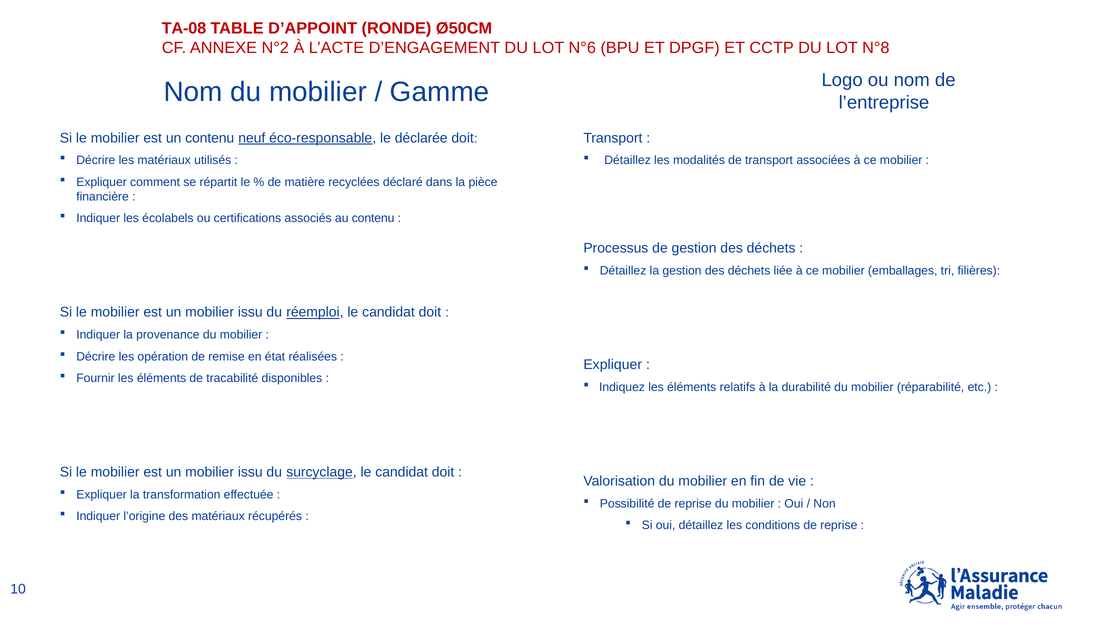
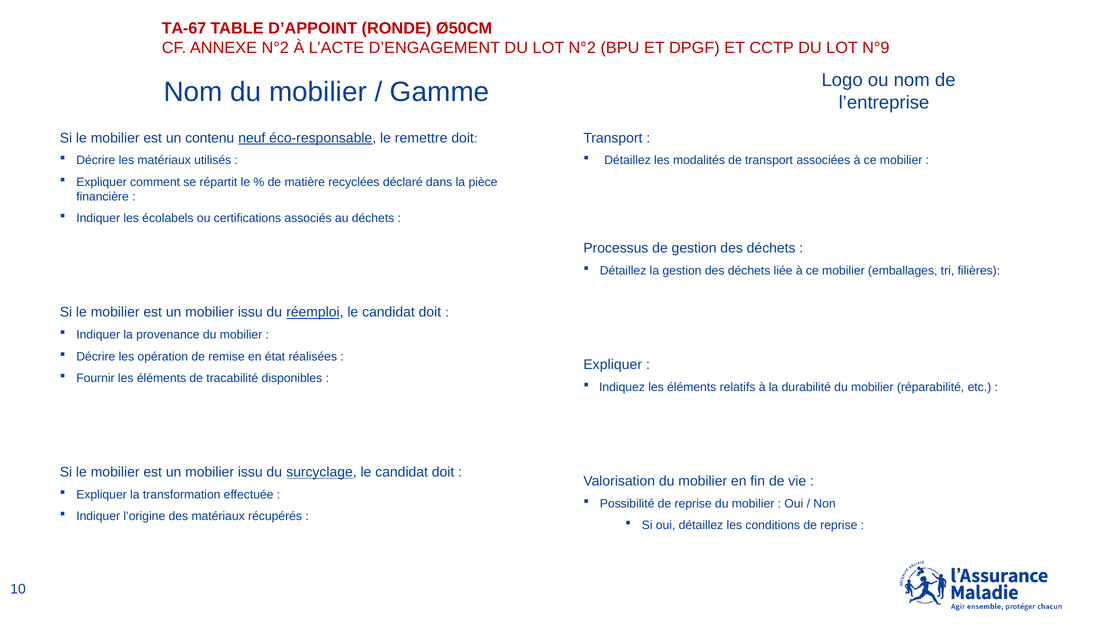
TA-08: TA-08 -> TA-67
LOT N°6: N°6 -> N°2
N°8: N°8 -> N°9
déclarée: déclarée -> remettre
au contenu: contenu -> déchets
